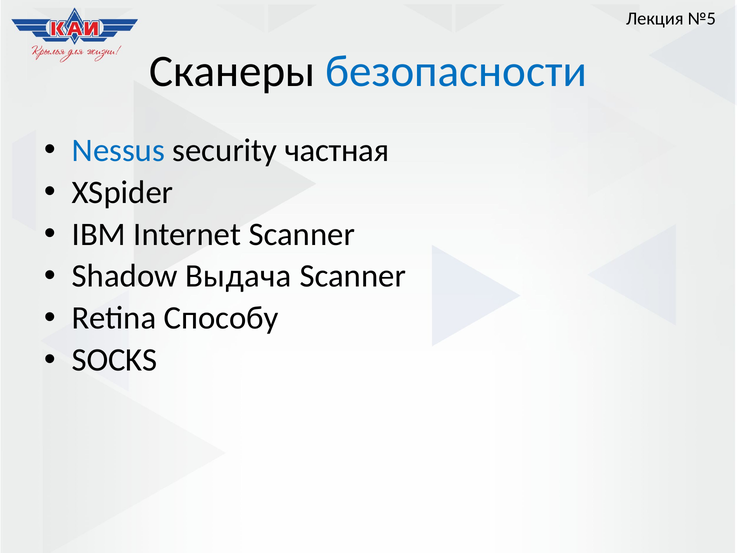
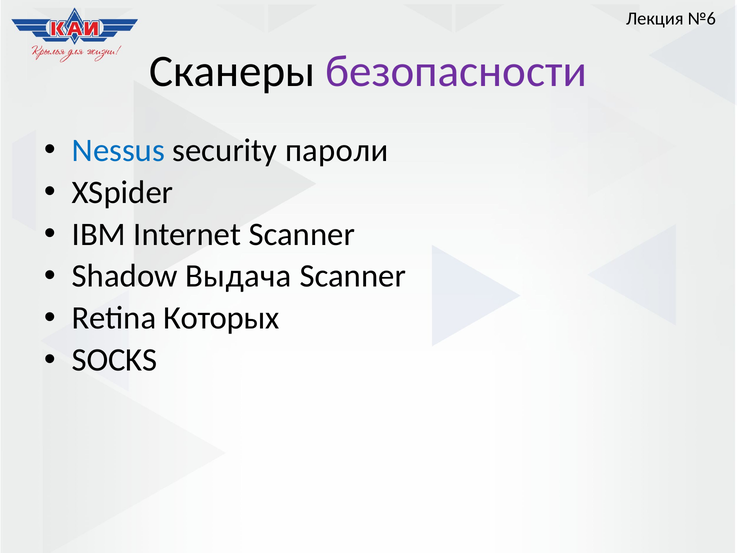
№5: №5 -> №6
безопасности colour: blue -> purple
частная: частная -> пароли
Способу: Способу -> Которых
